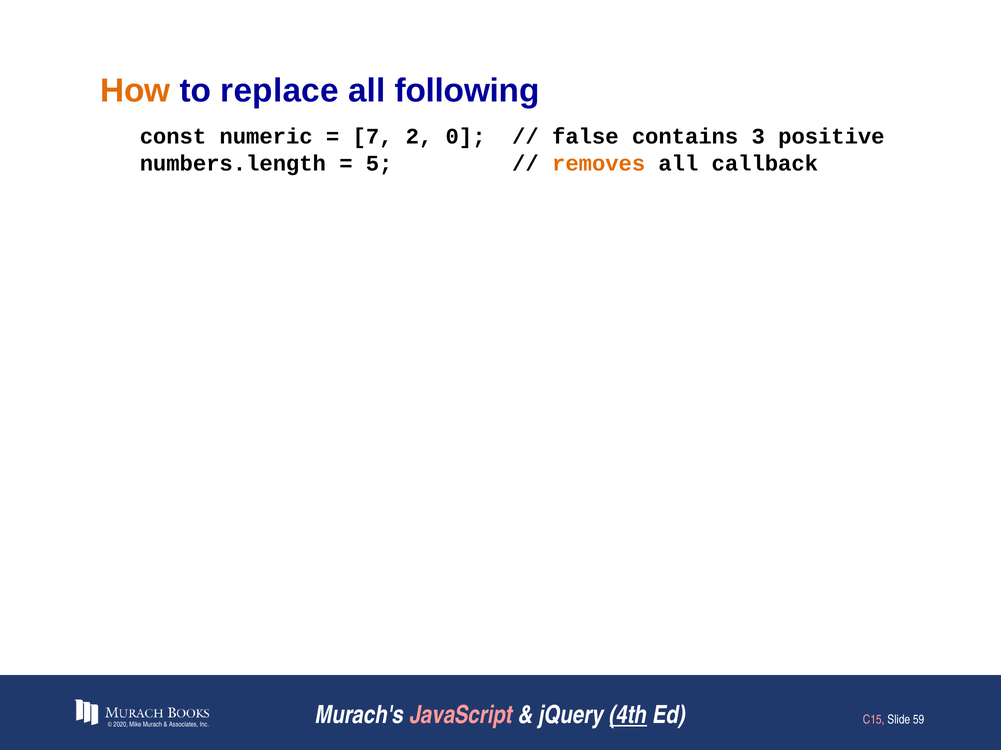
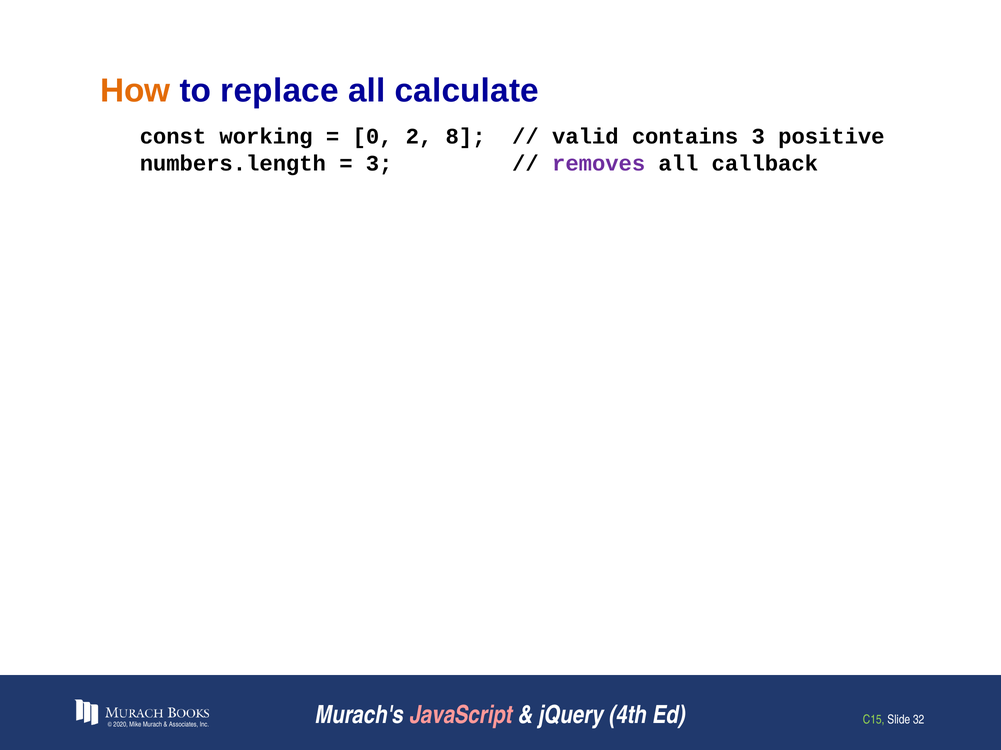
following: following -> calculate
numeric: numeric -> working
7: 7 -> 0
0: 0 -> 8
false: false -> valid
5 at (379, 163): 5 -> 3
removes colour: orange -> purple
4th underline: present -> none
C15 colour: pink -> light green
59: 59 -> 32
